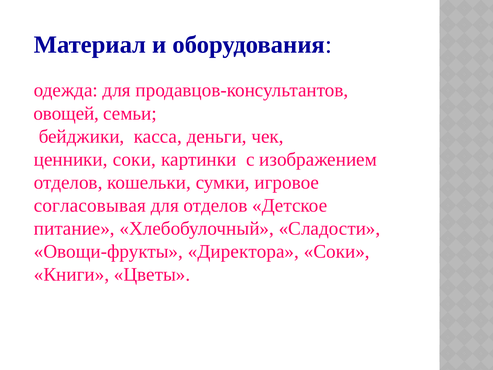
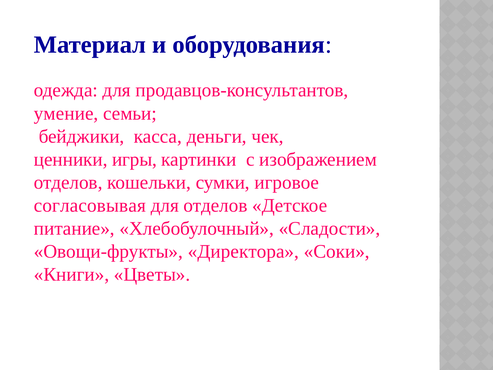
овощей: овощей -> умение
ценники соки: соки -> игры
